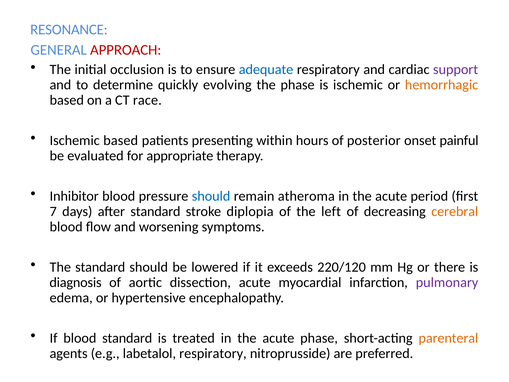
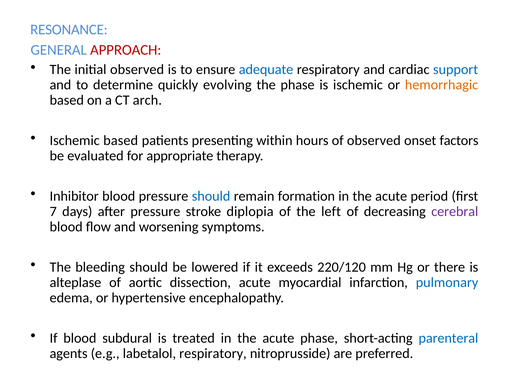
initial occlusion: occlusion -> observed
support colour: purple -> blue
race: race -> arch
of posterior: posterior -> observed
painful: painful -> factors
atheroma: atheroma -> formation
after standard: standard -> pressure
cerebral colour: orange -> purple
The standard: standard -> bleeding
diagnosis: diagnosis -> alteplase
pulmonary colour: purple -> blue
blood standard: standard -> subdural
parenteral colour: orange -> blue
